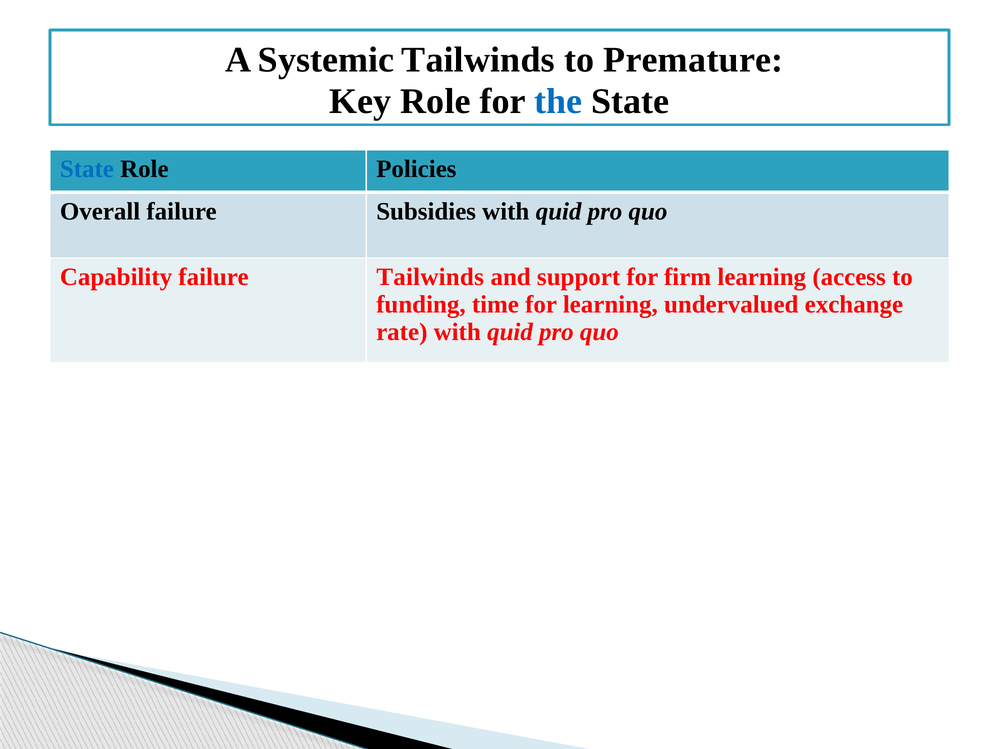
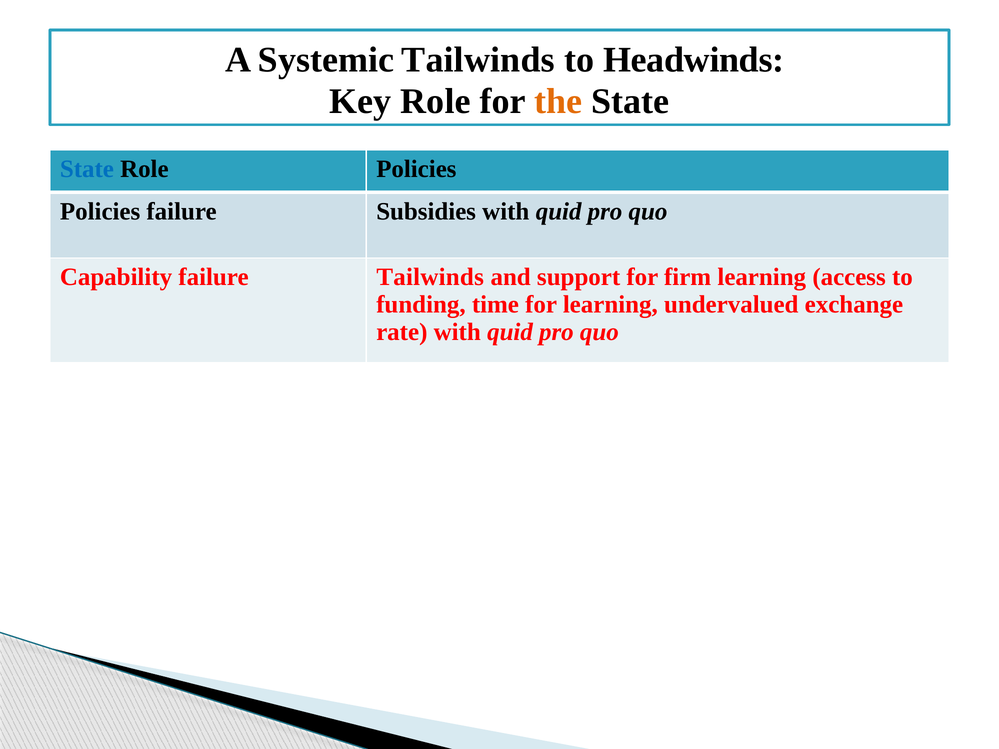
Premature: Premature -> Headwinds
the colour: blue -> orange
Overall at (100, 211): Overall -> Policies
